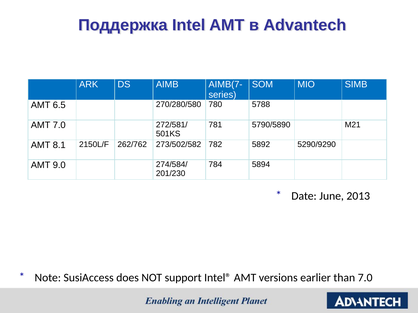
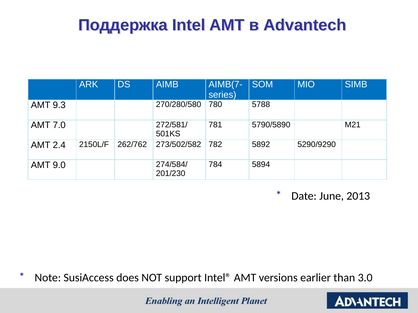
6.5: 6.5 -> 9.3
8.1: 8.1 -> 2.4
than 7.0: 7.0 -> 3.0
